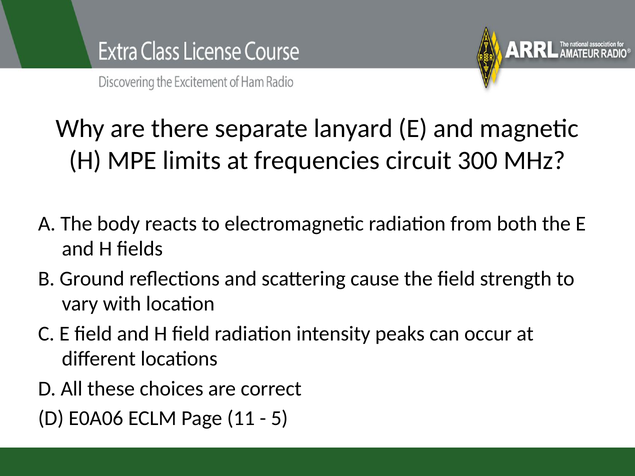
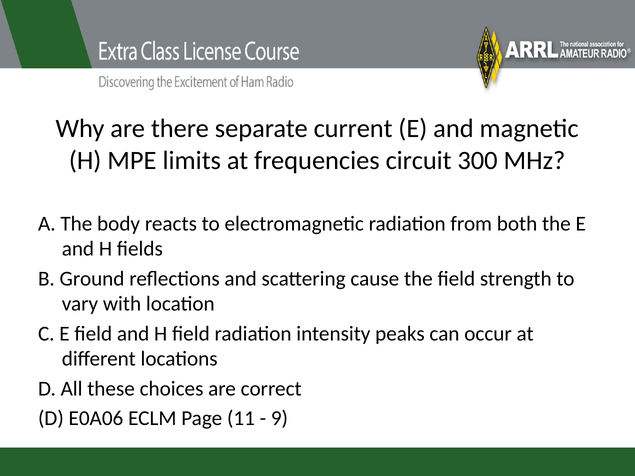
lanyard: lanyard -> current
5: 5 -> 9
